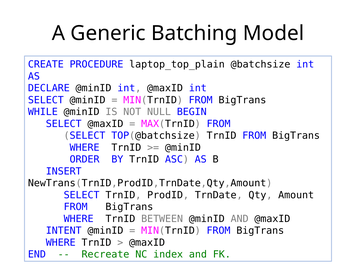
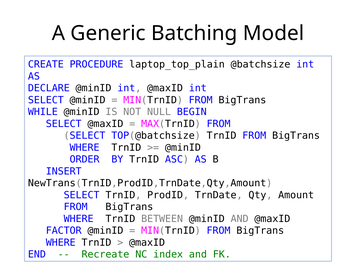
INTENT: INTENT -> FACTOR
